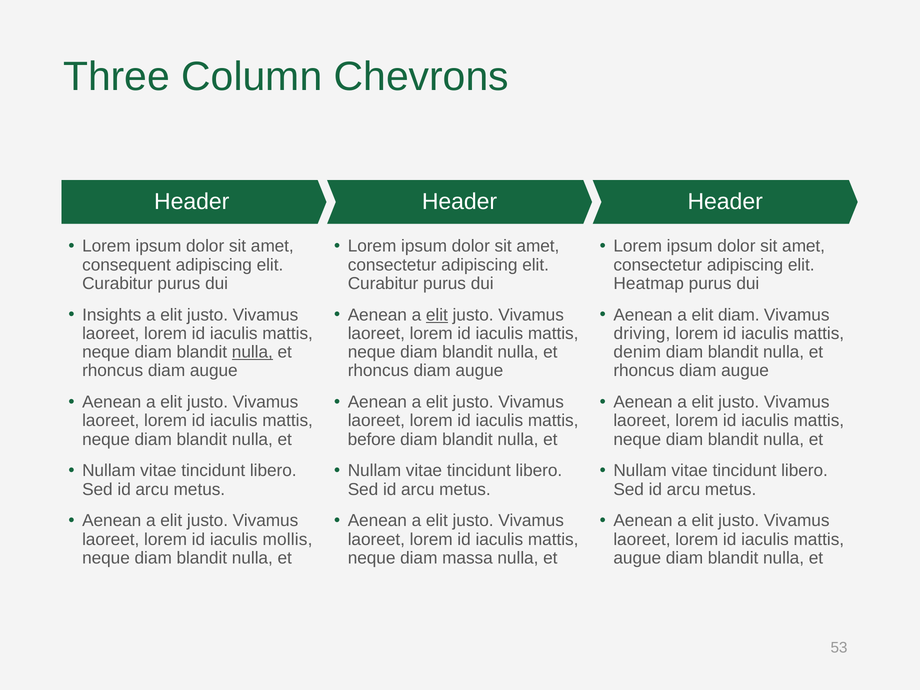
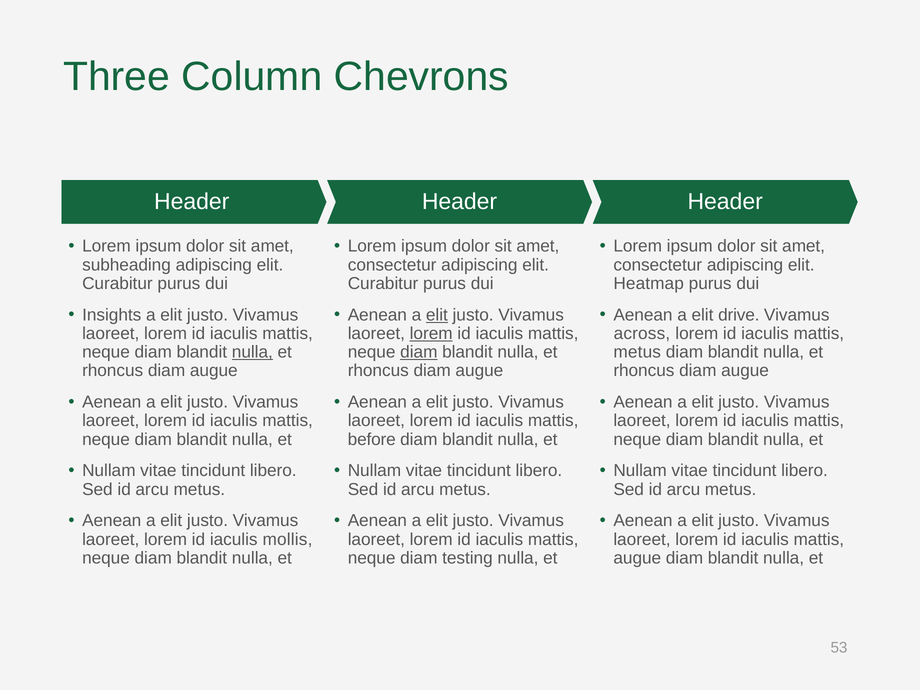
consequent: consequent -> subheading
elit diam: diam -> drive
lorem at (431, 333) underline: none -> present
driving: driving -> across
diam at (419, 352) underline: none -> present
denim at (637, 352): denim -> metus
massa: massa -> testing
